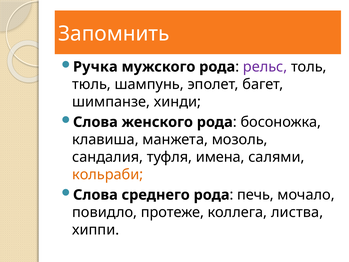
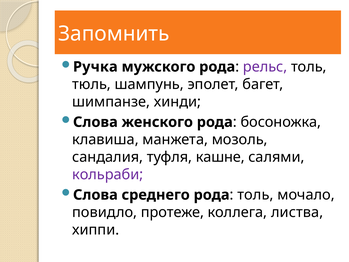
имена: имена -> кашне
кольраби colour: orange -> purple
печь at (256, 195): печь -> толь
